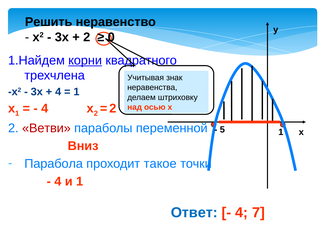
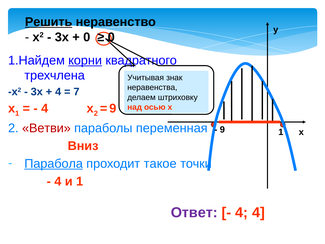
Решить underline: none -> present
2 at (87, 37): 2 -> 0
1 at (76, 92): 1 -> 7
2 at (113, 108): 2 -> 9
переменной: переменной -> переменная
5 at (222, 130): 5 -> 9
Парабола underline: none -> present
Ответ colour: blue -> purple
4 7: 7 -> 4
